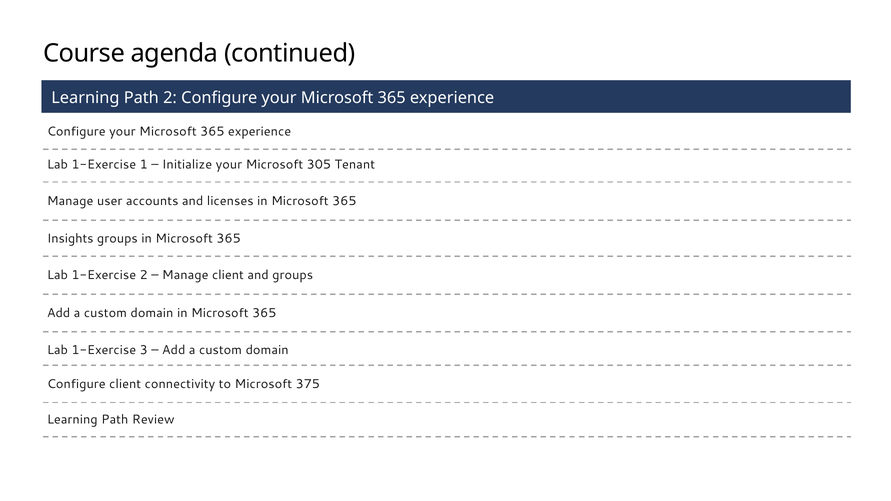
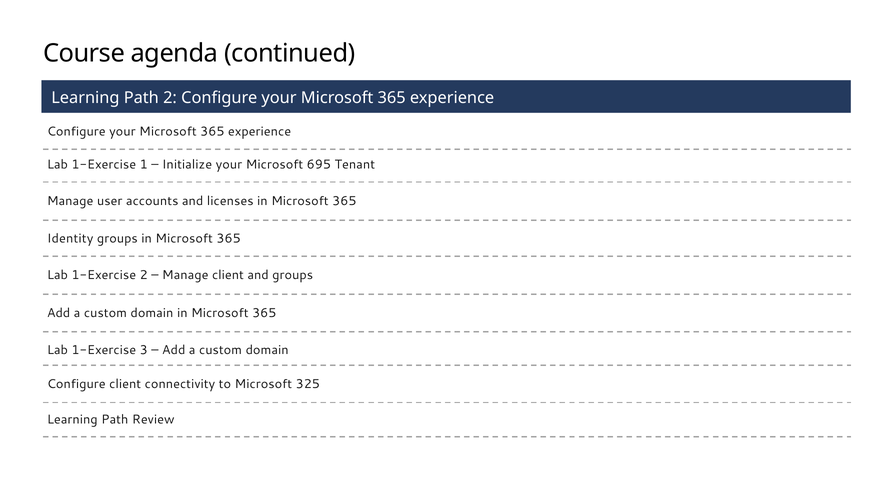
305: 305 -> 695
Insights: Insights -> Identity
375: 375 -> 325
